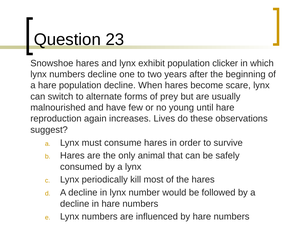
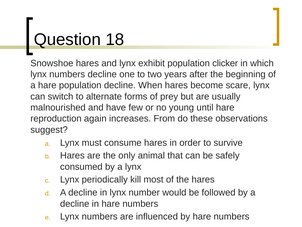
23: 23 -> 18
Lives: Lives -> From
